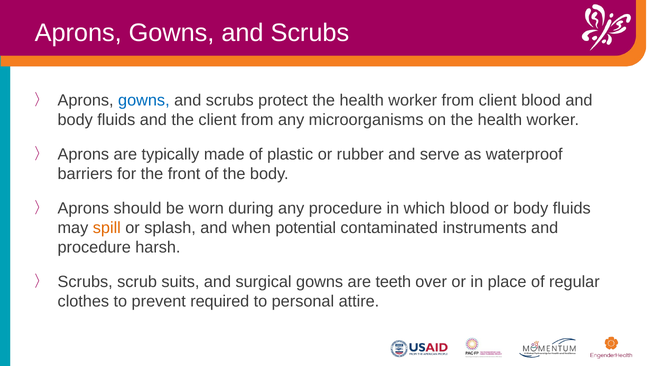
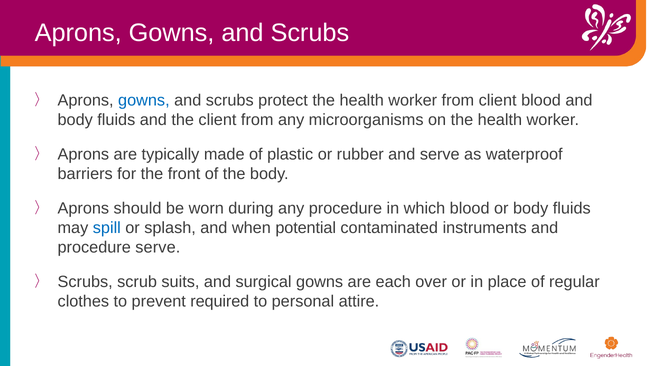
spill colour: orange -> blue
procedure harsh: harsh -> serve
teeth: teeth -> each
